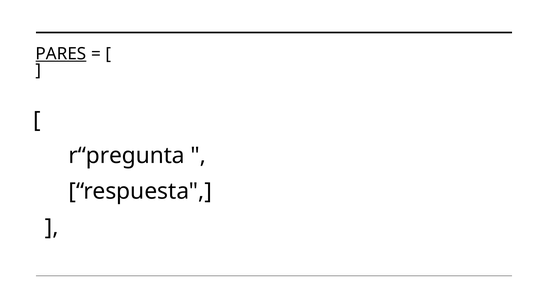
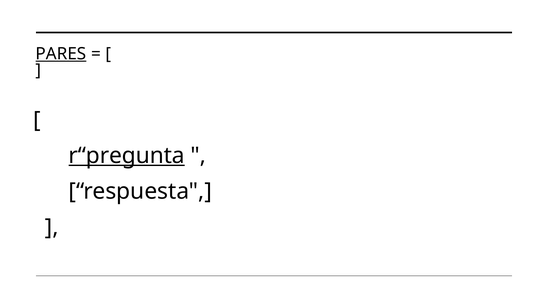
r“pregunta underline: none -> present
